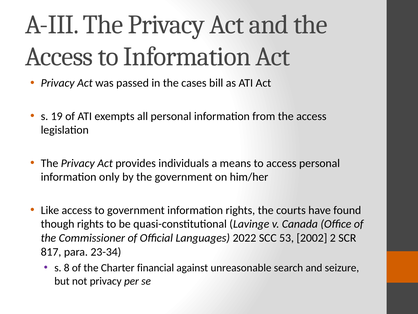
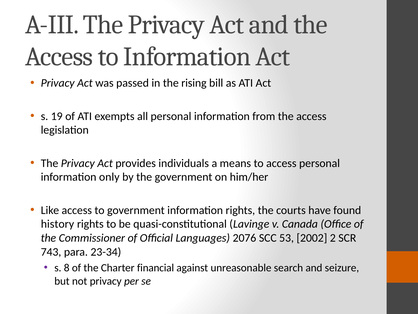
cases: cases -> rising
though: though -> history
2022: 2022 -> 2076
817: 817 -> 743
